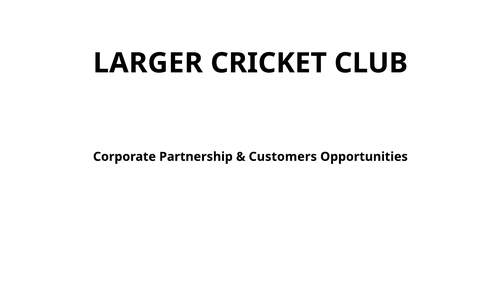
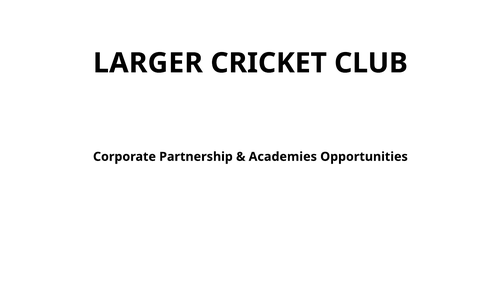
Customers: Customers -> Academies
